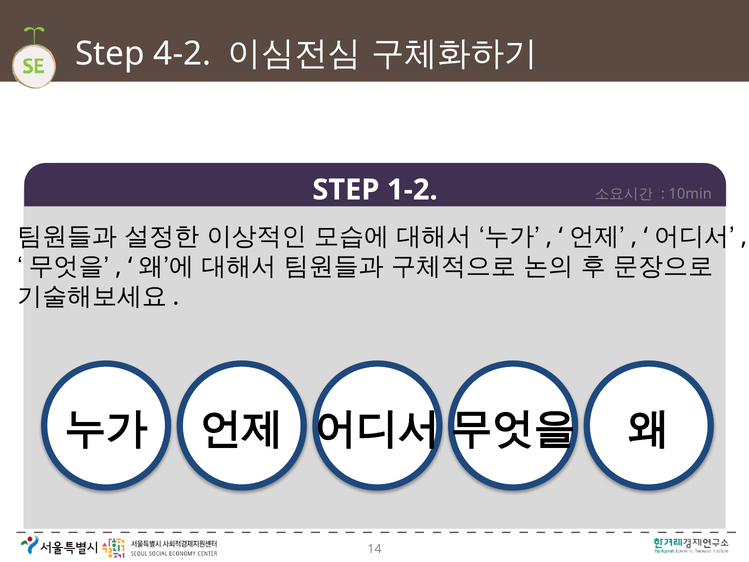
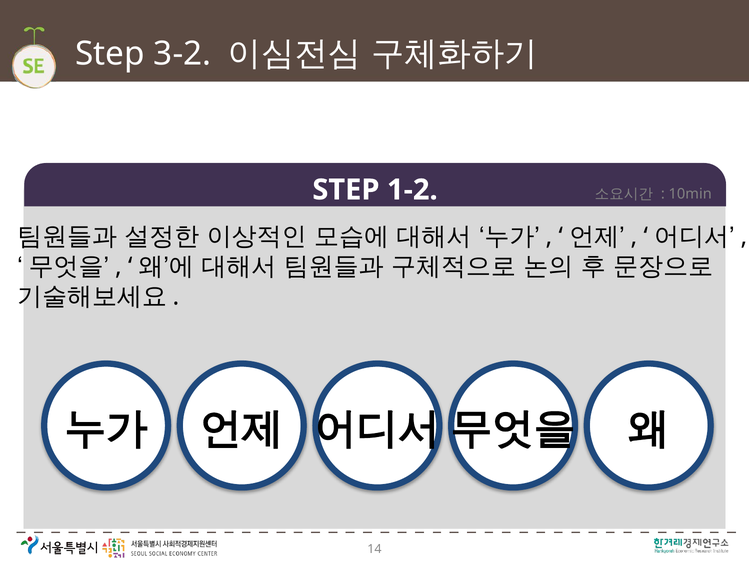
4-2: 4-2 -> 3-2
